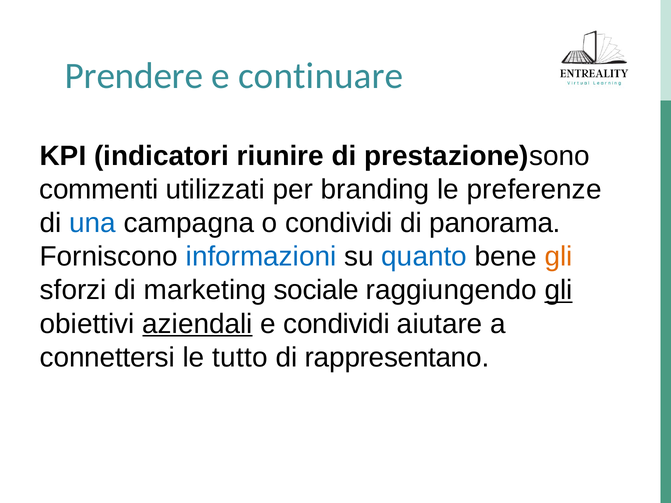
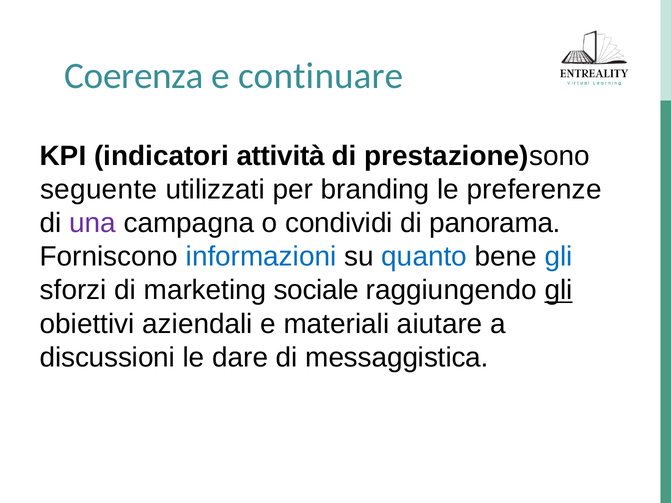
Prendere: Prendere -> Coerenza
riunire: riunire -> attività
commenti: commenti -> seguente
una colour: blue -> purple
gli at (559, 257) colour: orange -> blue
aziendali underline: present -> none
e condividi: condividi -> materiali
connettersi: connettersi -> discussioni
tutto: tutto -> dare
rappresentano: rappresentano -> messaggistica
